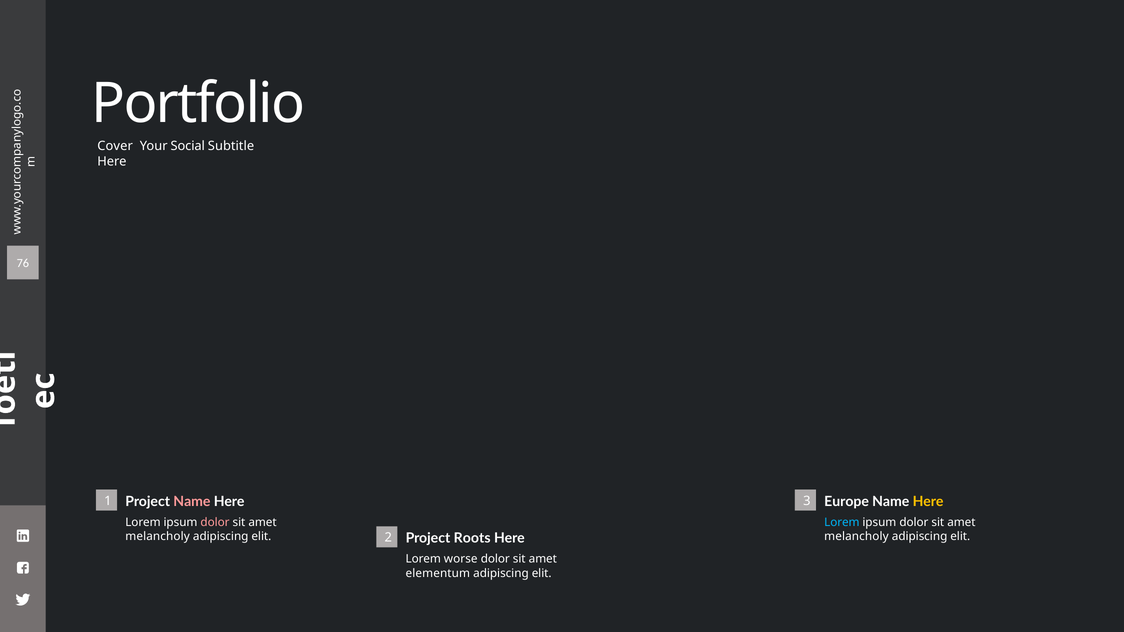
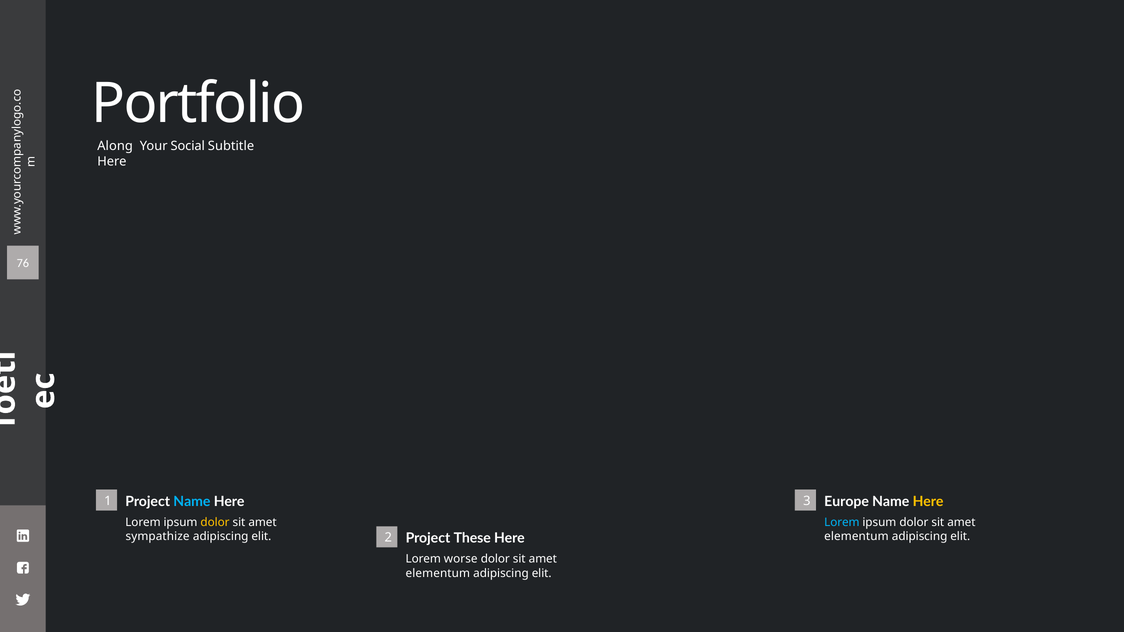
Cover: Cover -> Along
Name at (192, 502) colour: pink -> light blue
dolor at (215, 523) colour: pink -> yellow
Roots: Roots -> These
melancholy at (158, 537): melancholy -> sympathize
melancholy at (856, 537): melancholy -> elementum
